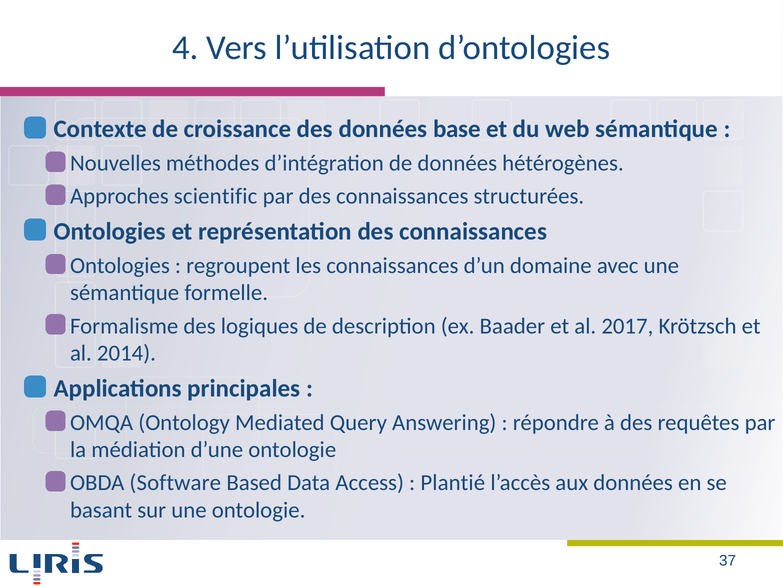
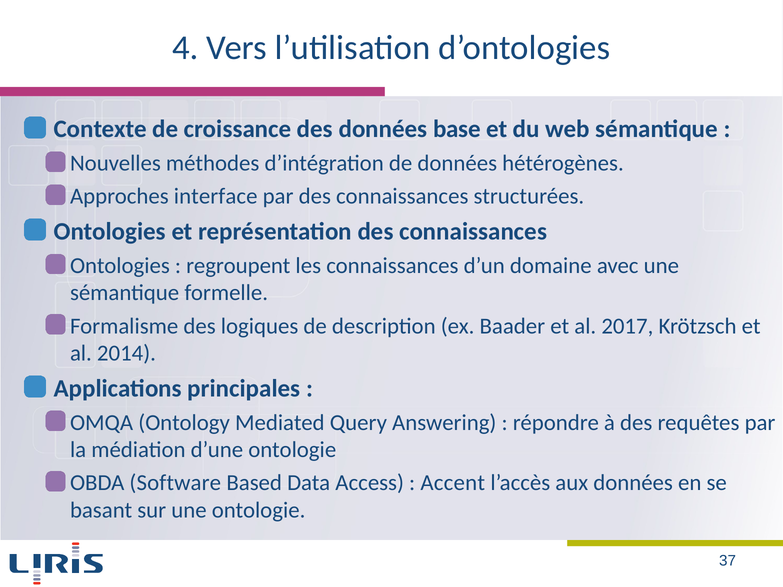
scientific: scientific -> interface
Plantié: Plantié -> Accent
